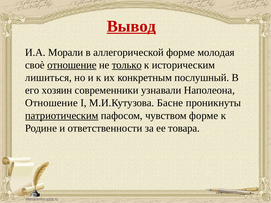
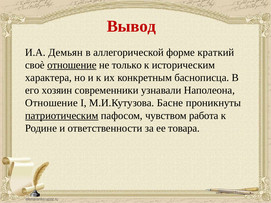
Вывод underline: present -> none
Морали: Морали -> Демьян
молодая: молодая -> краткий
только underline: present -> none
лишиться: лишиться -> характера
послушный: послушный -> баснописца
чувством форме: форме -> работа
